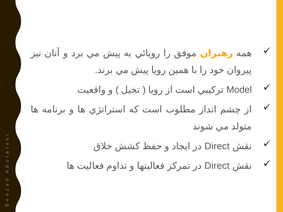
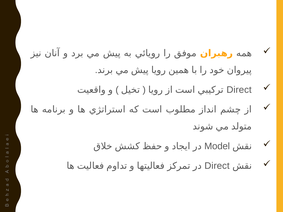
Model at (239, 90): Model -> Direct
Direct at (217, 146): Direct -> Model
